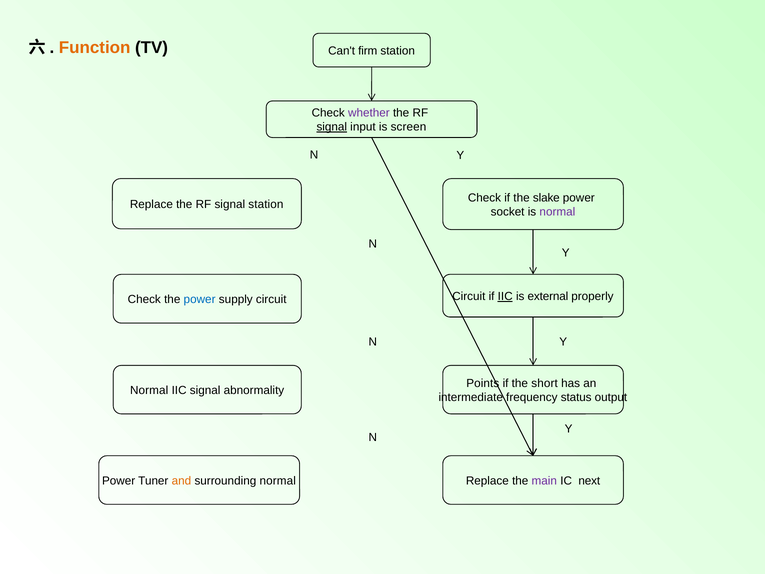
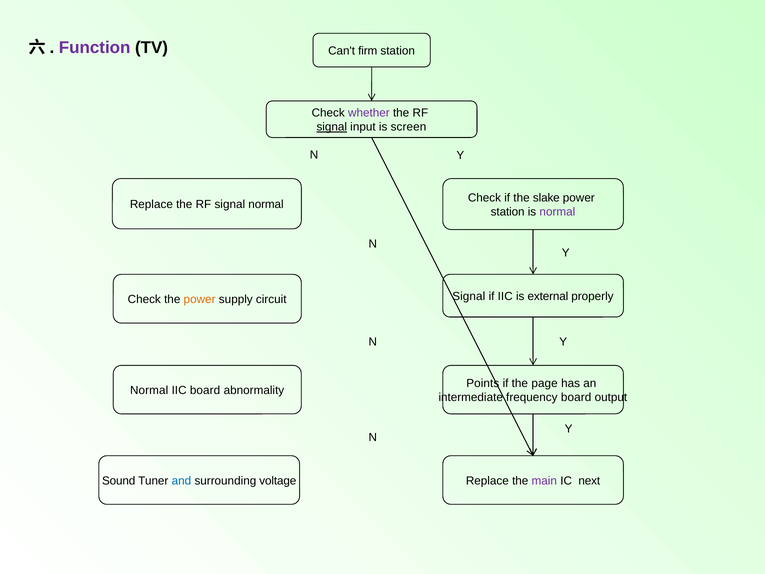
Function colour: orange -> purple
signal station: station -> normal
socket at (508, 212): socket -> station
power at (200, 299) colour: blue -> orange
circuit Circuit: Circuit -> Signal
IIC at (505, 296) underline: present -> none
short: short -> page
IIC signal: signal -> board
frequency status: status -> board
Power at (119, 481): Power -> Sound
and colour: orange -> blue
surrounding normal: normal -> voltage
